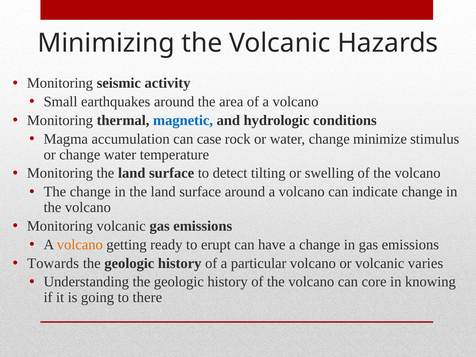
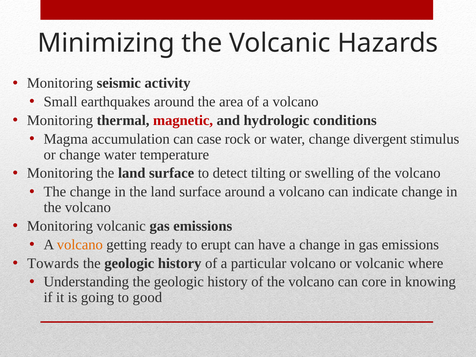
magnetic colour: blue -> red
minimize: minimize -> divergent
varies: varies -> where
there: there -> good
